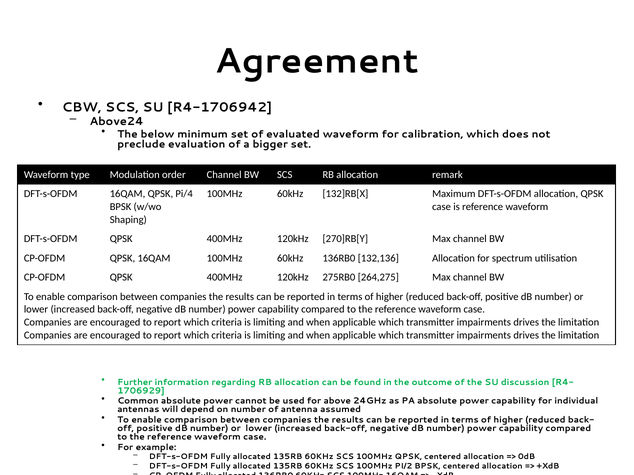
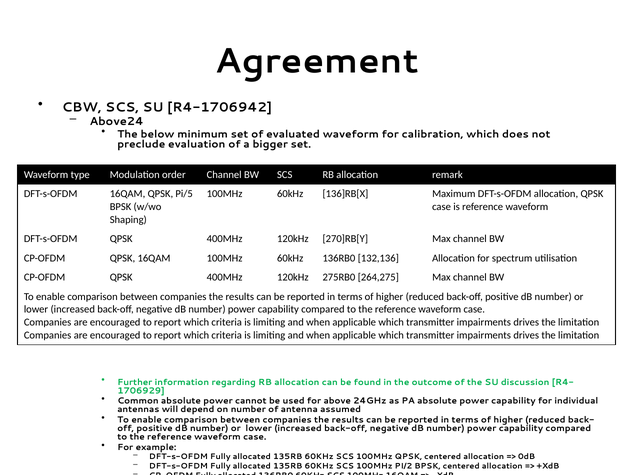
Pi/4: Pi/4 -> Pi/5
132]RB[X: 132]RB[X -> 136]RB[X
